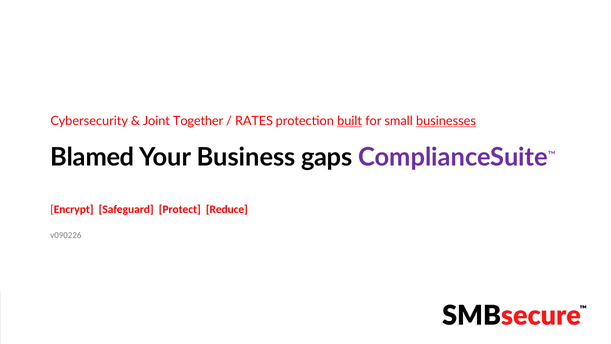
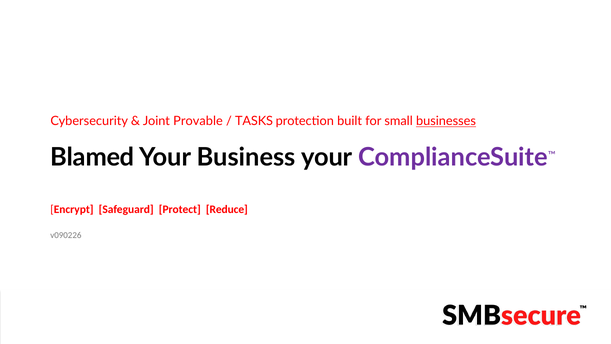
Together: Together -> Provable
RATES: RATES -> TASKS
built underline: present -> none
Business gaps: gaps -> your
